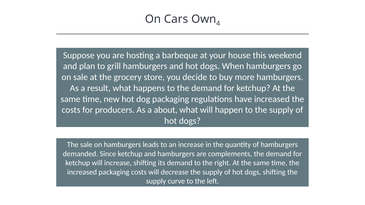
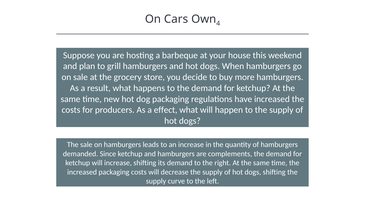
about: about -> effect
